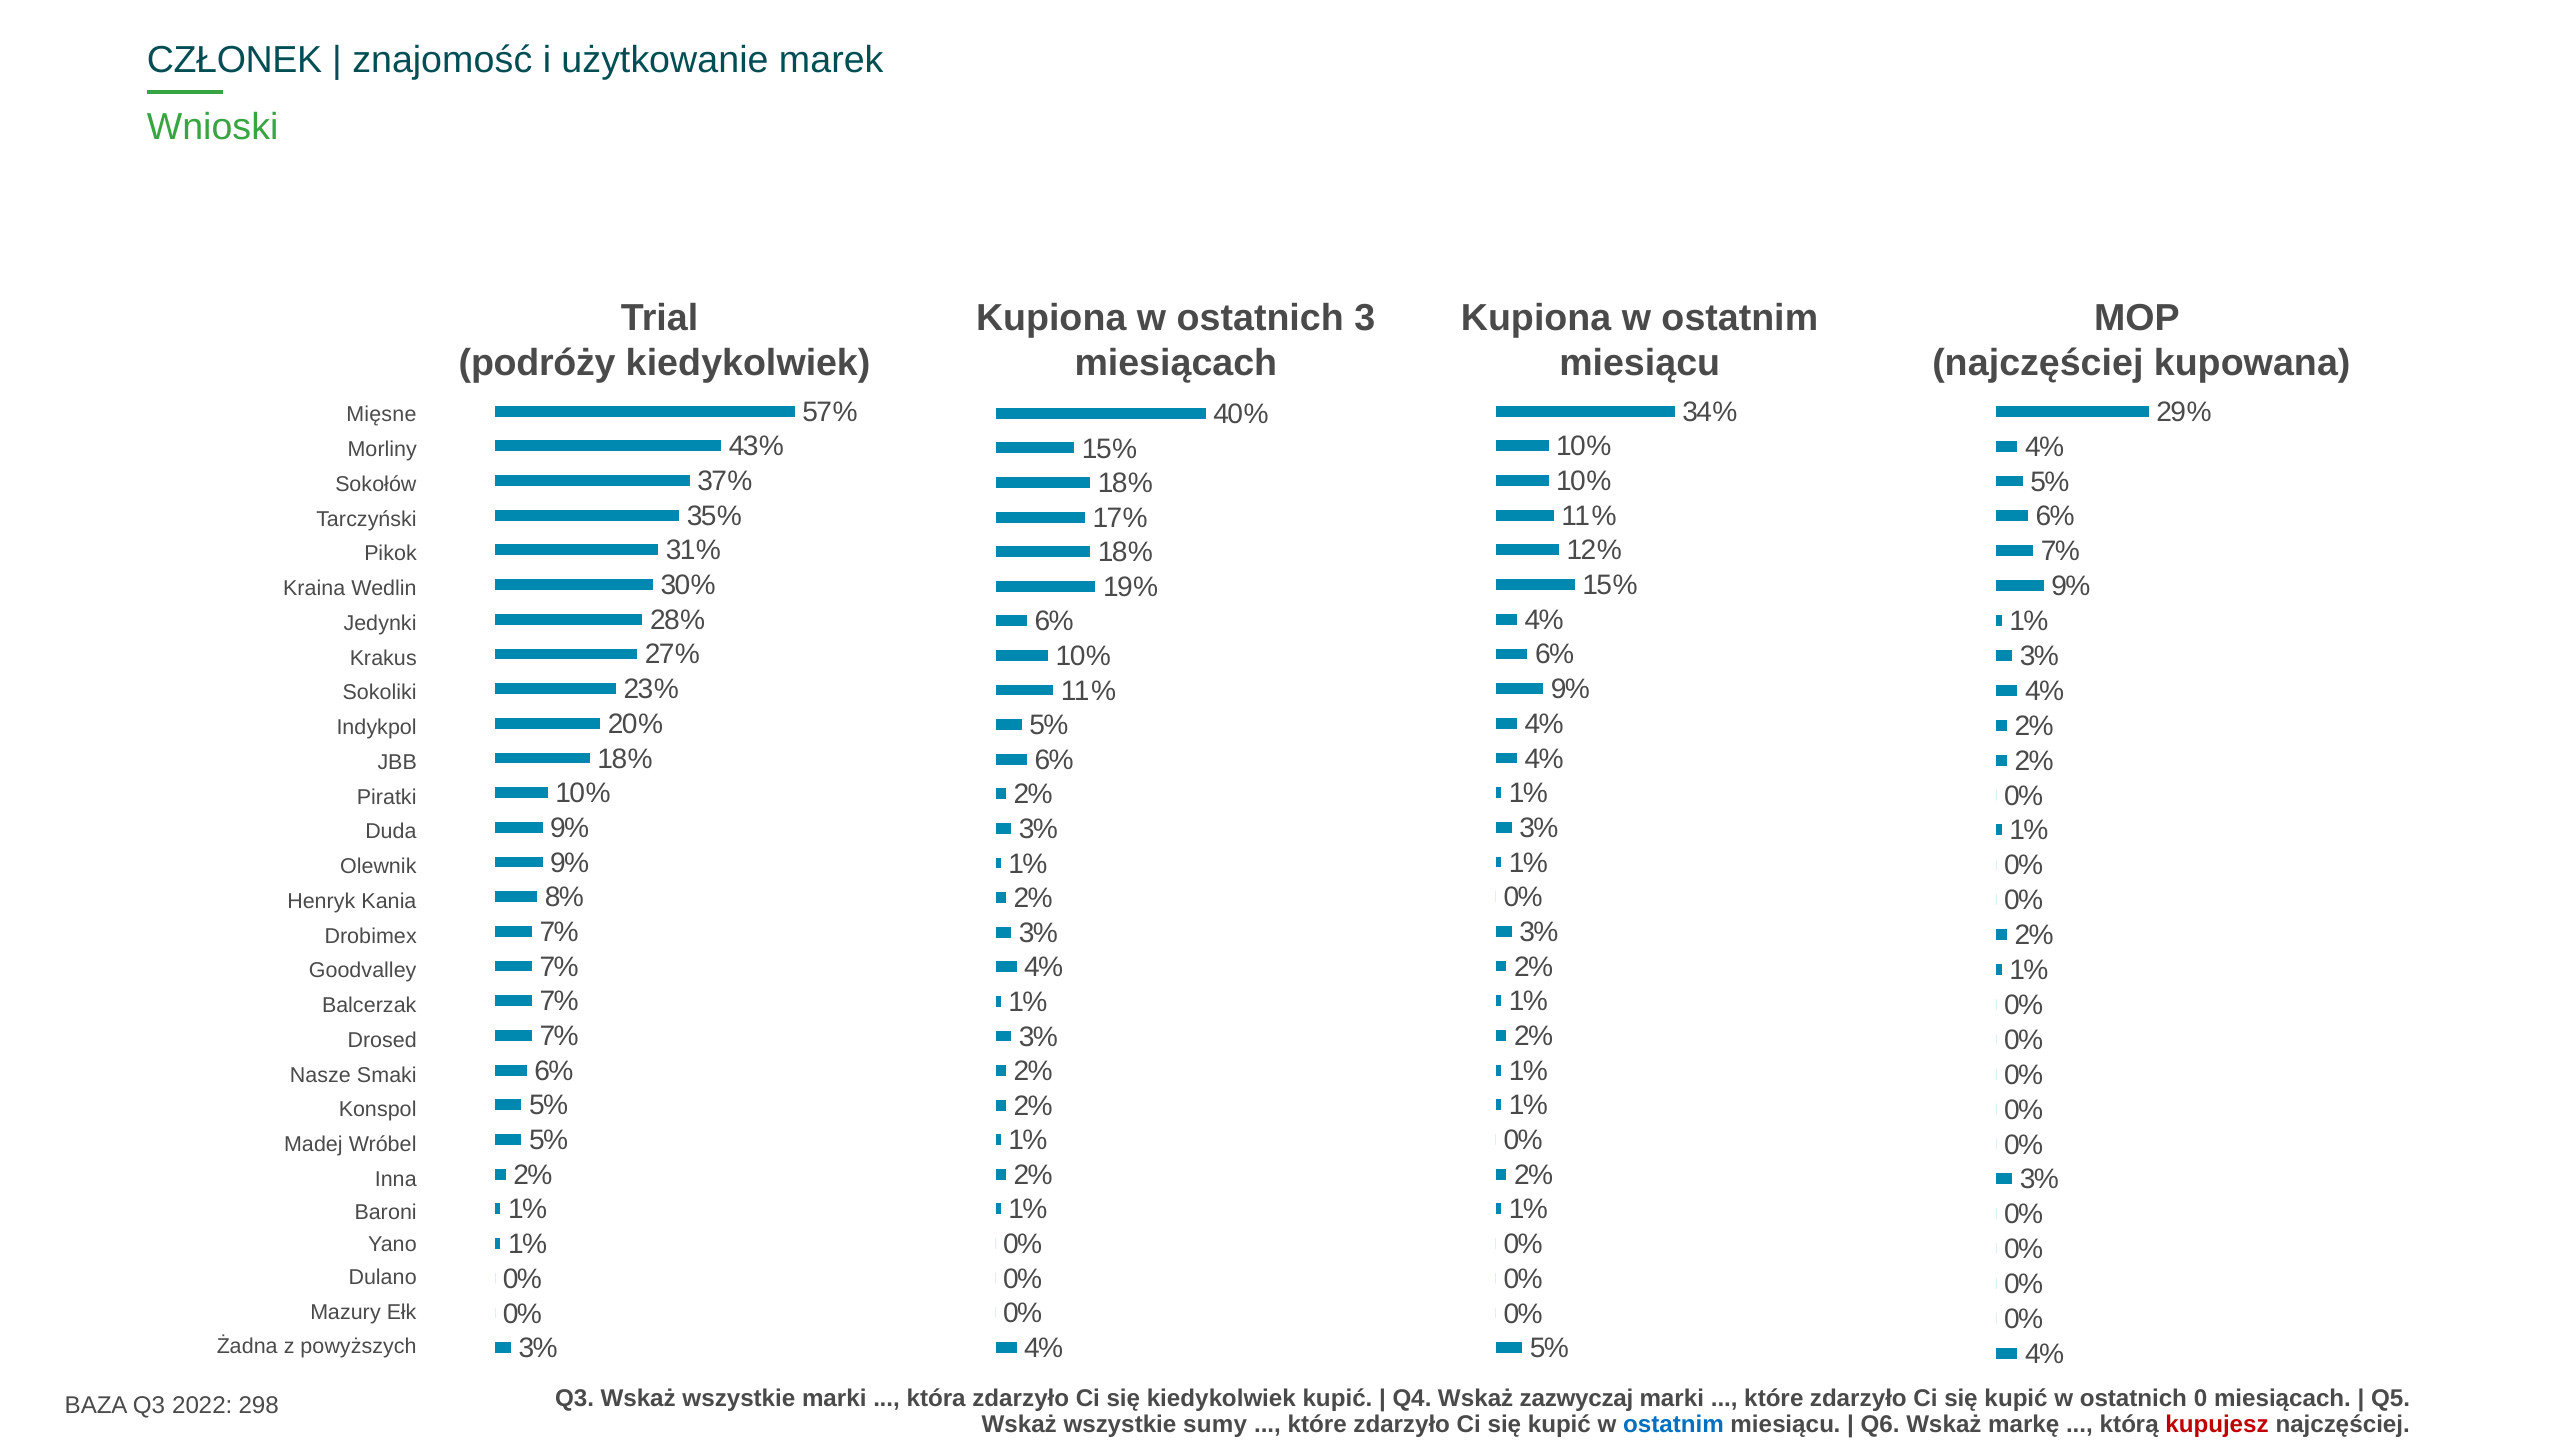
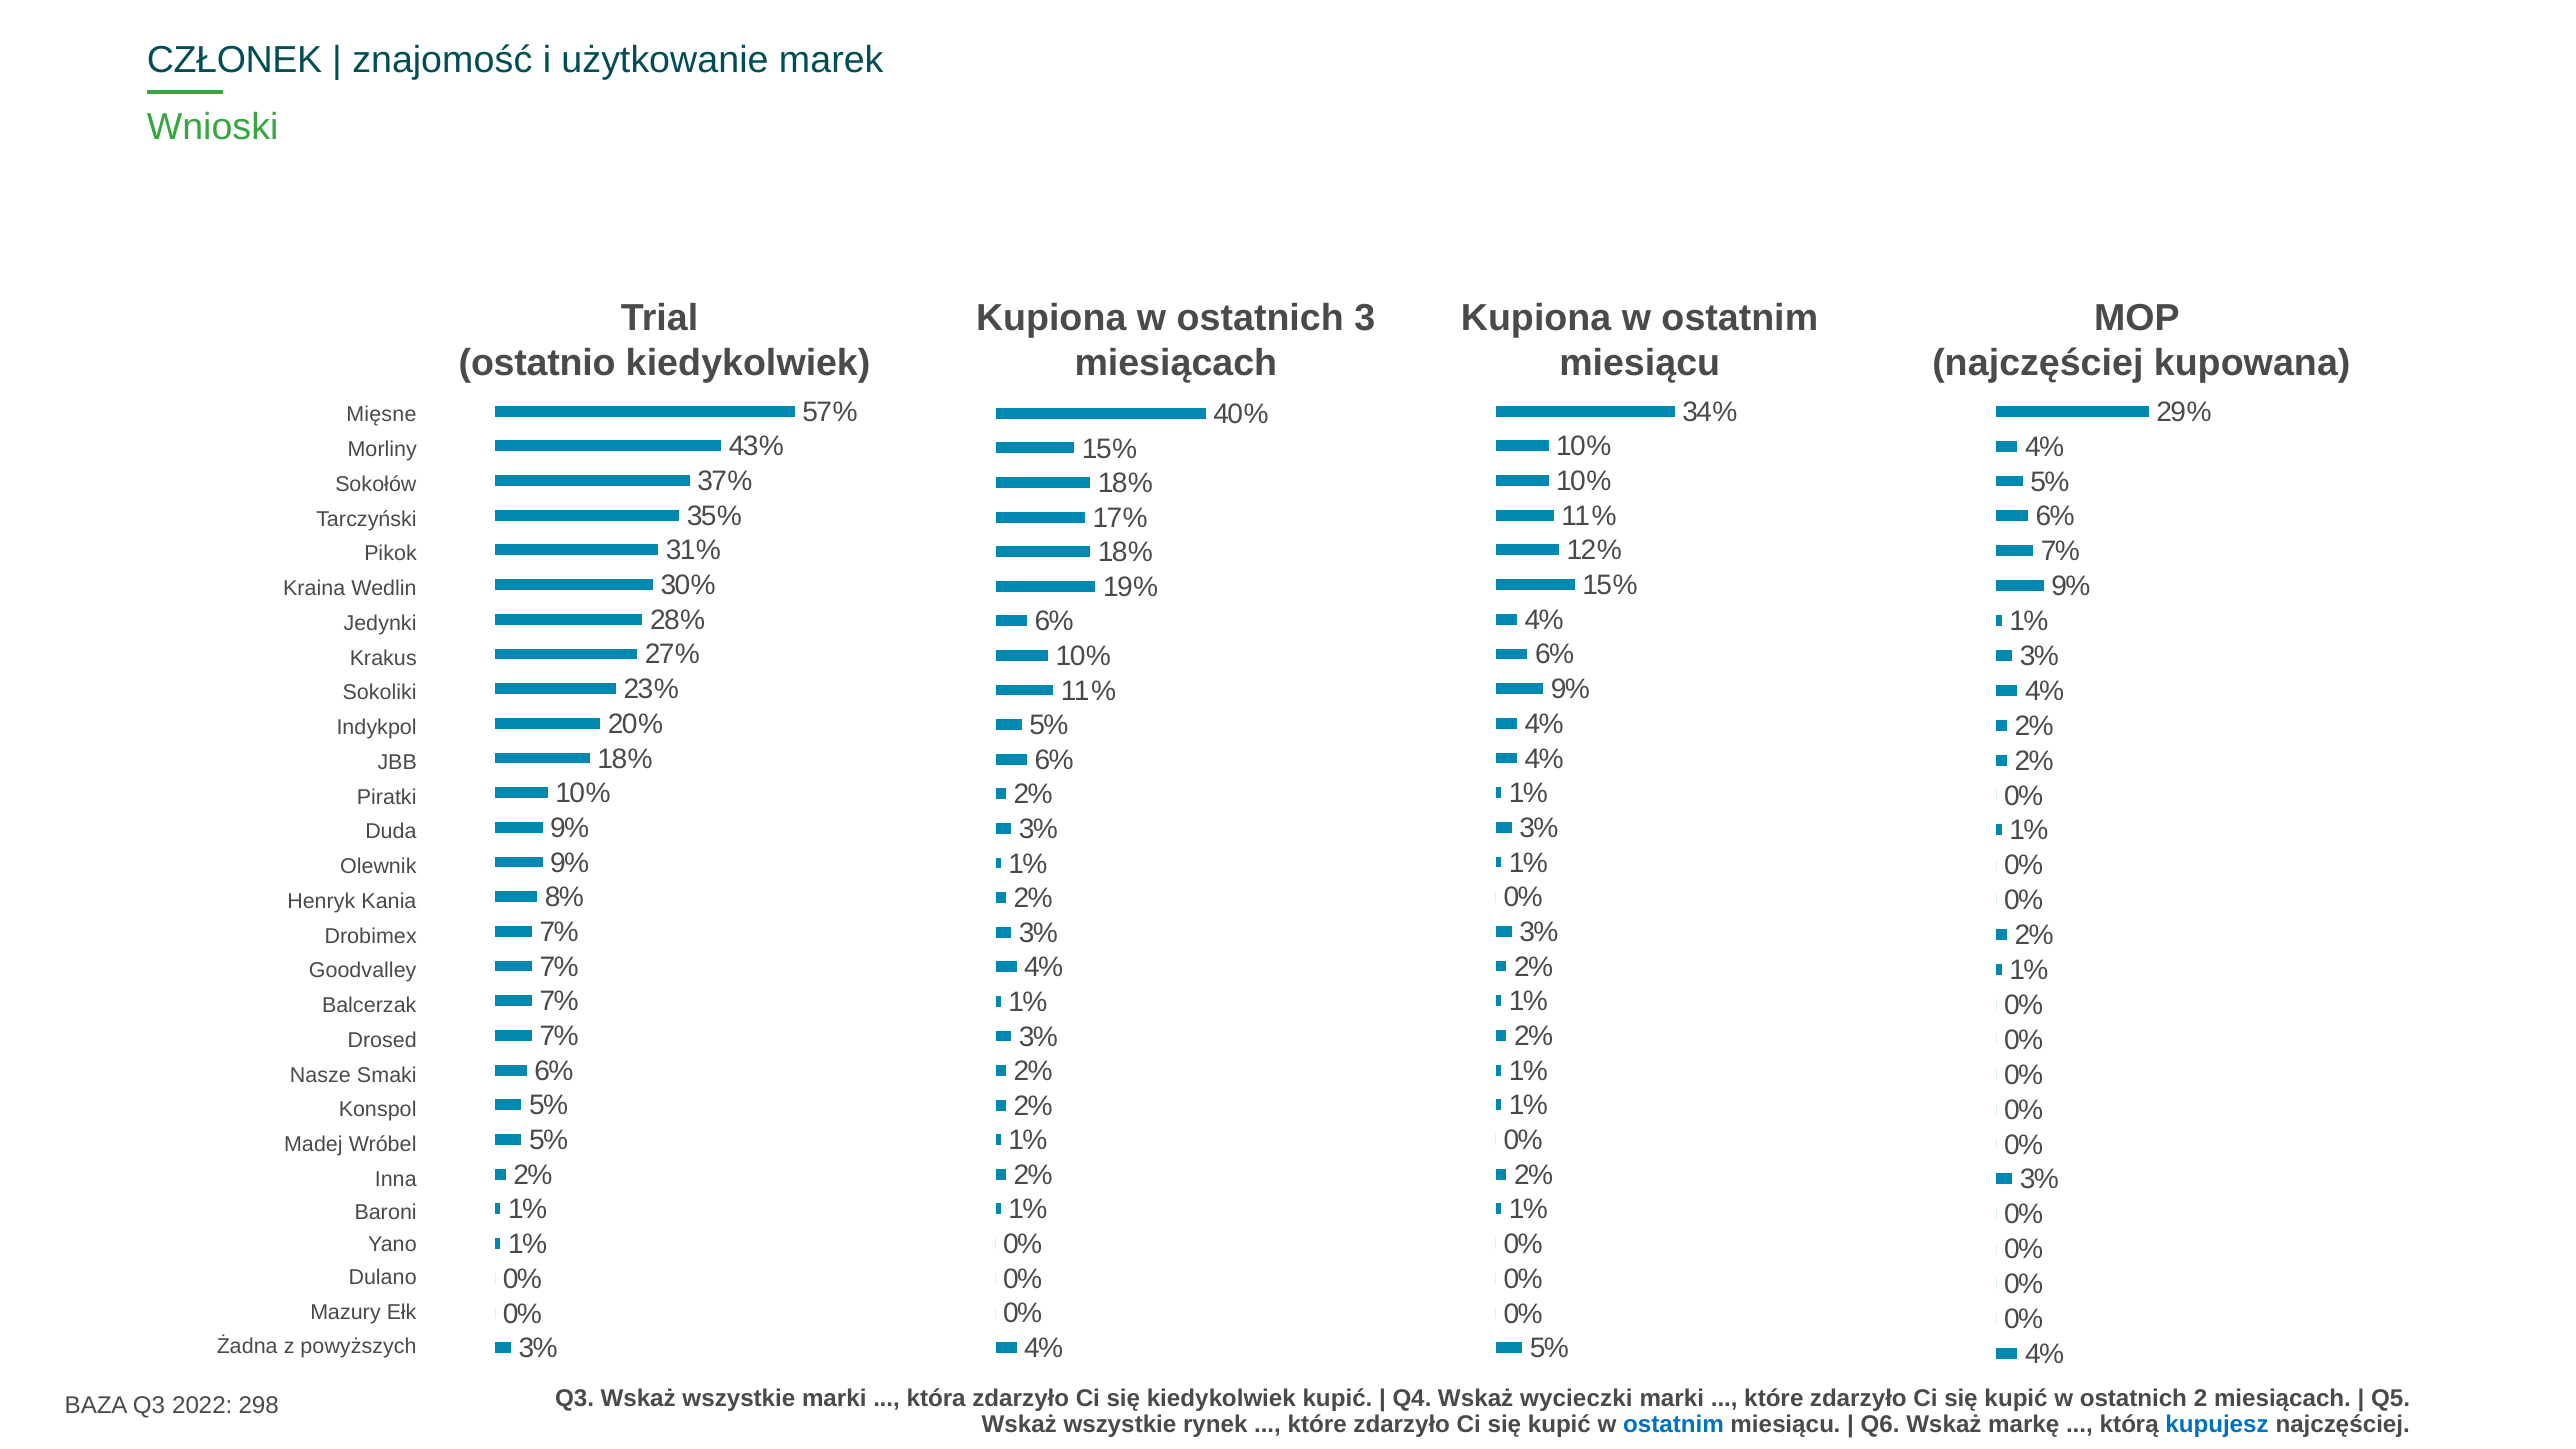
podróży: podróży -> ostatnio
zazwyczaj: zazwyczaj -> wycieczki
0: 0 -> 2
sumy: sumy -> rynek
kupujesz colour: red -> blue
